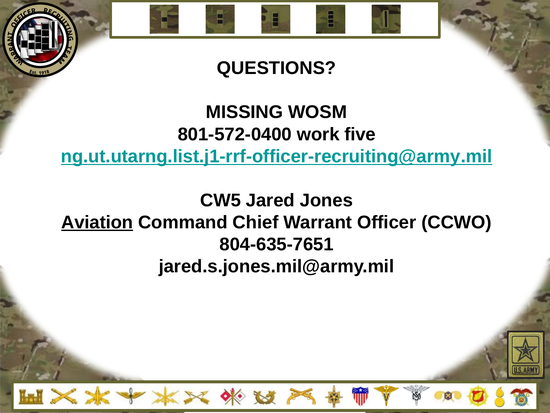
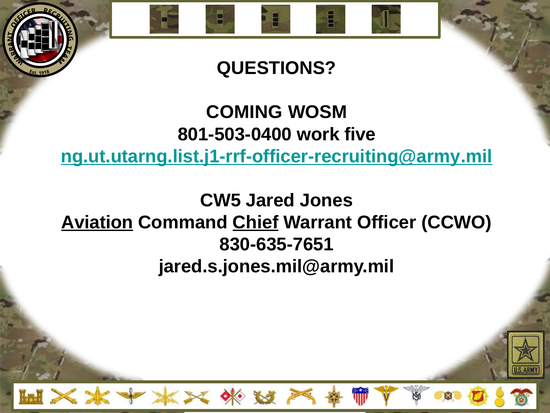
MISSING: MISSING -> COMING
801-572-0400: 801-572-0400 -> 801-503-0400
Chief underline: none -> present
804-635-7651: 804-635-7651 -> 830-635-7651
